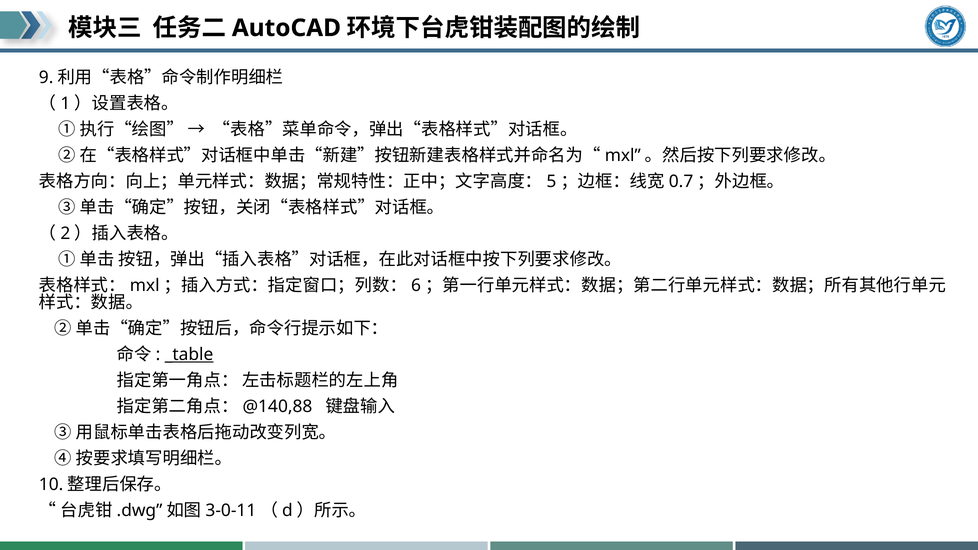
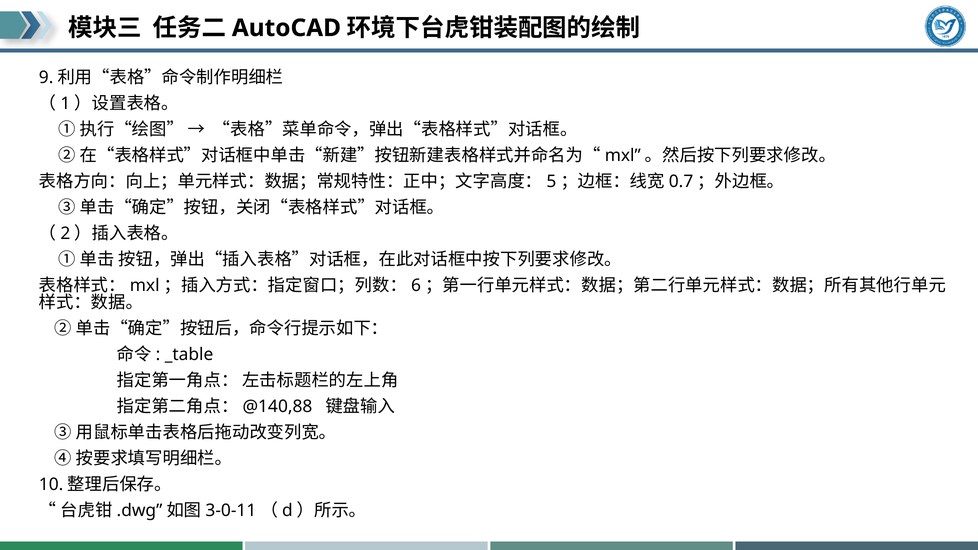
_table underline: present -> none
